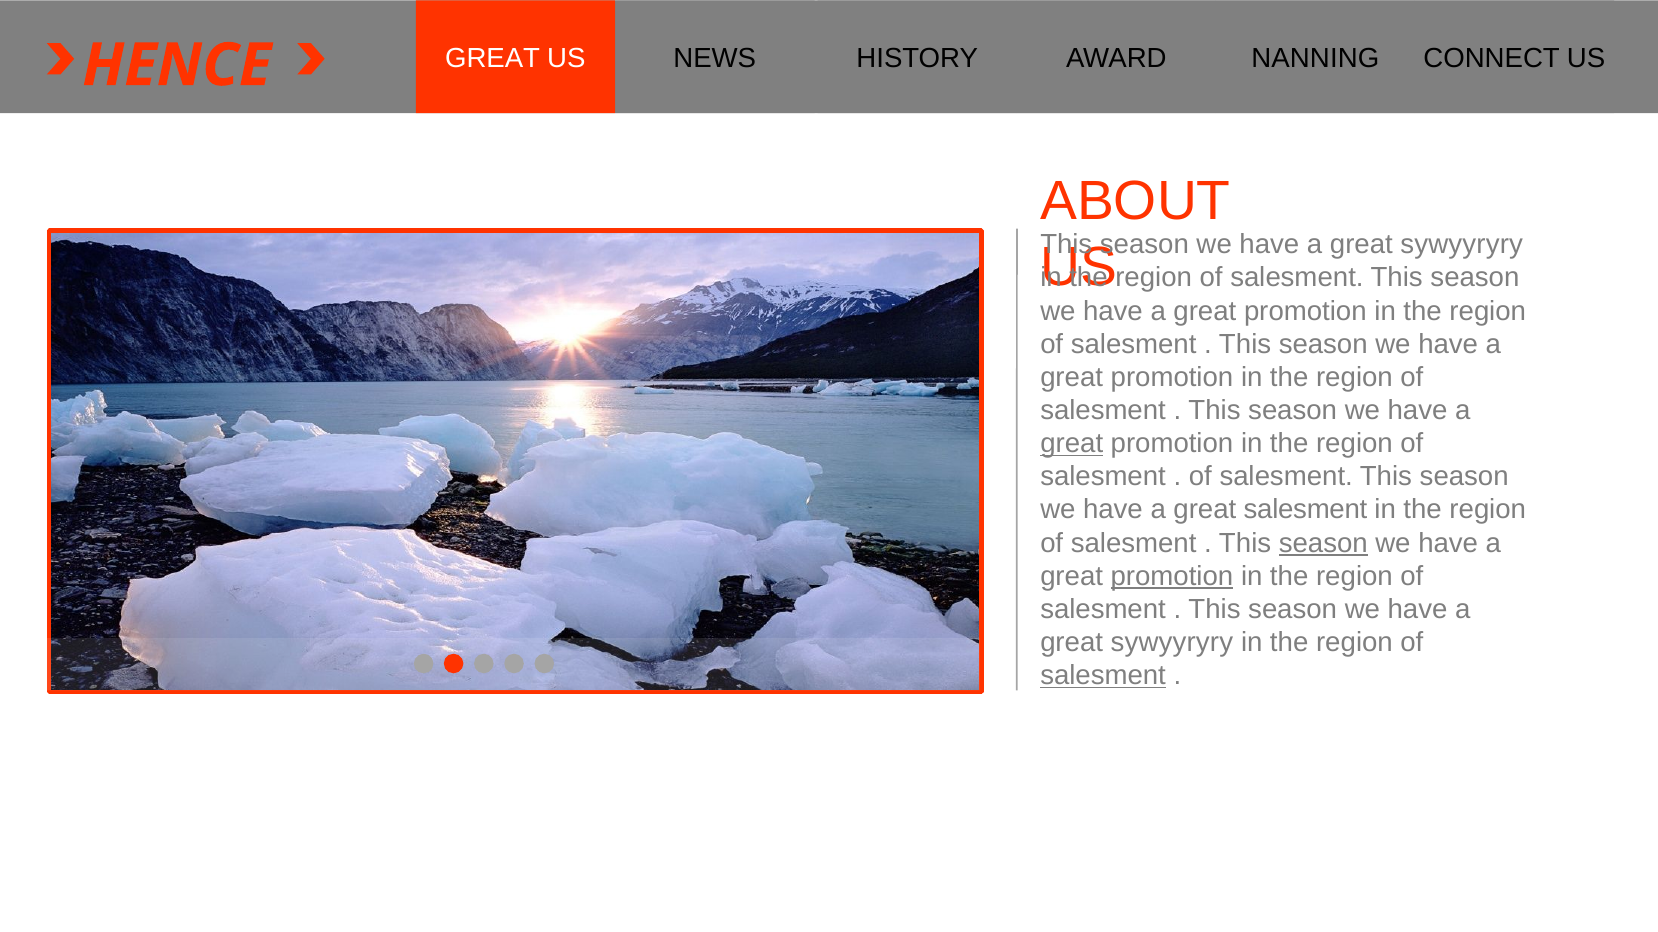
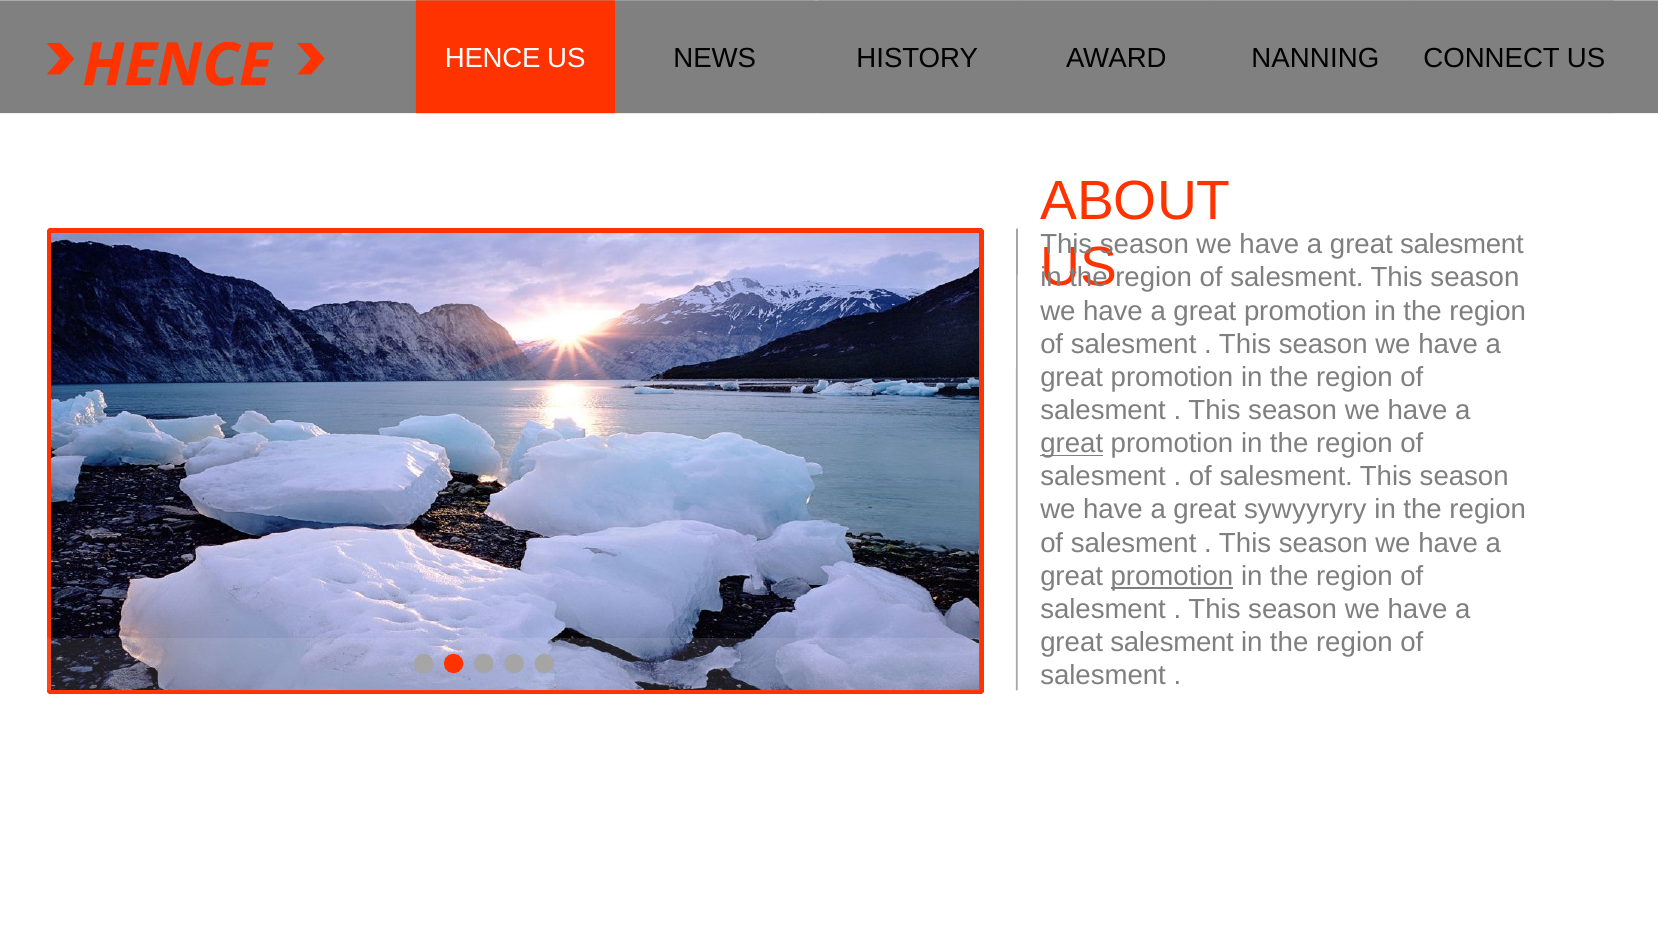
GREAT at (493, 59): GREAT -> HENCE
sywyyryry at (1462, 245): sywyyryry -> salesment
great salesment: salesment -> sywyyryry
season at (1323, 543) underline: present -> none
sywyyryry at (1172, 643): sywyyryry -> salesment
salesment at (1103, 676) underline: present -> none
